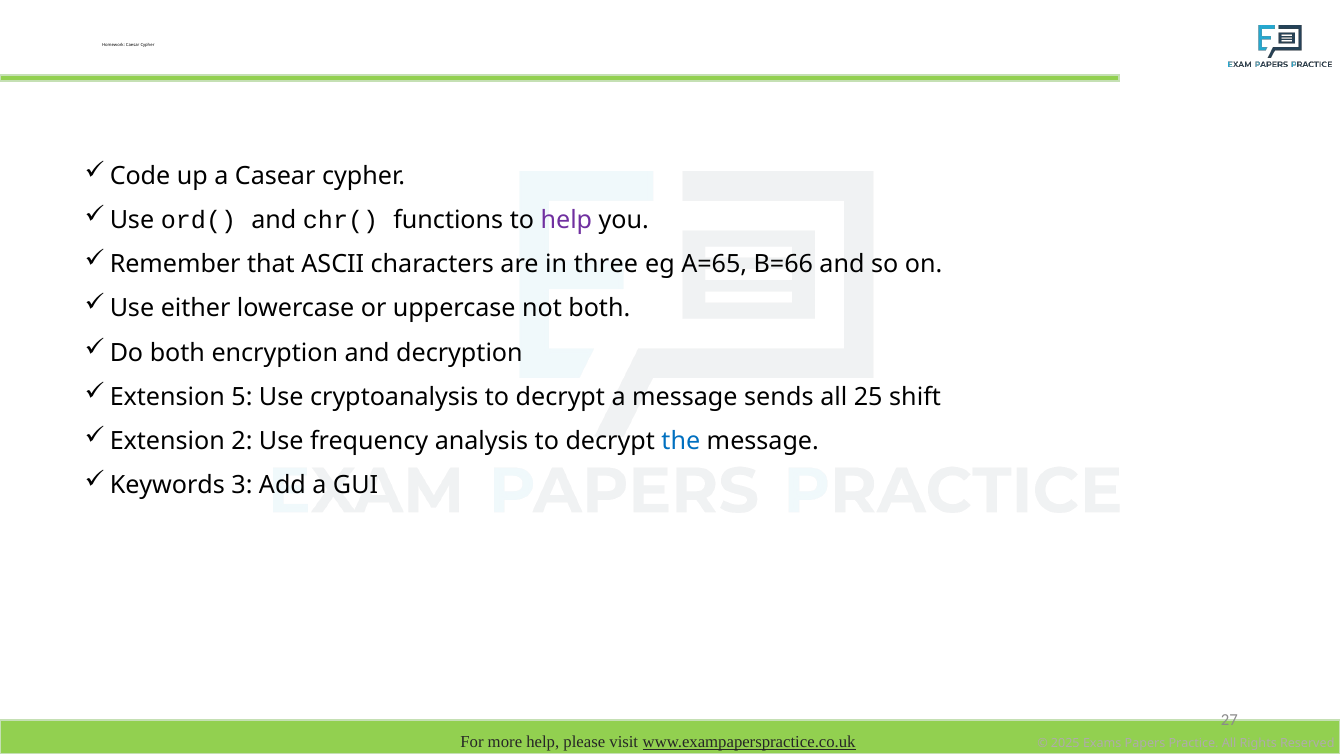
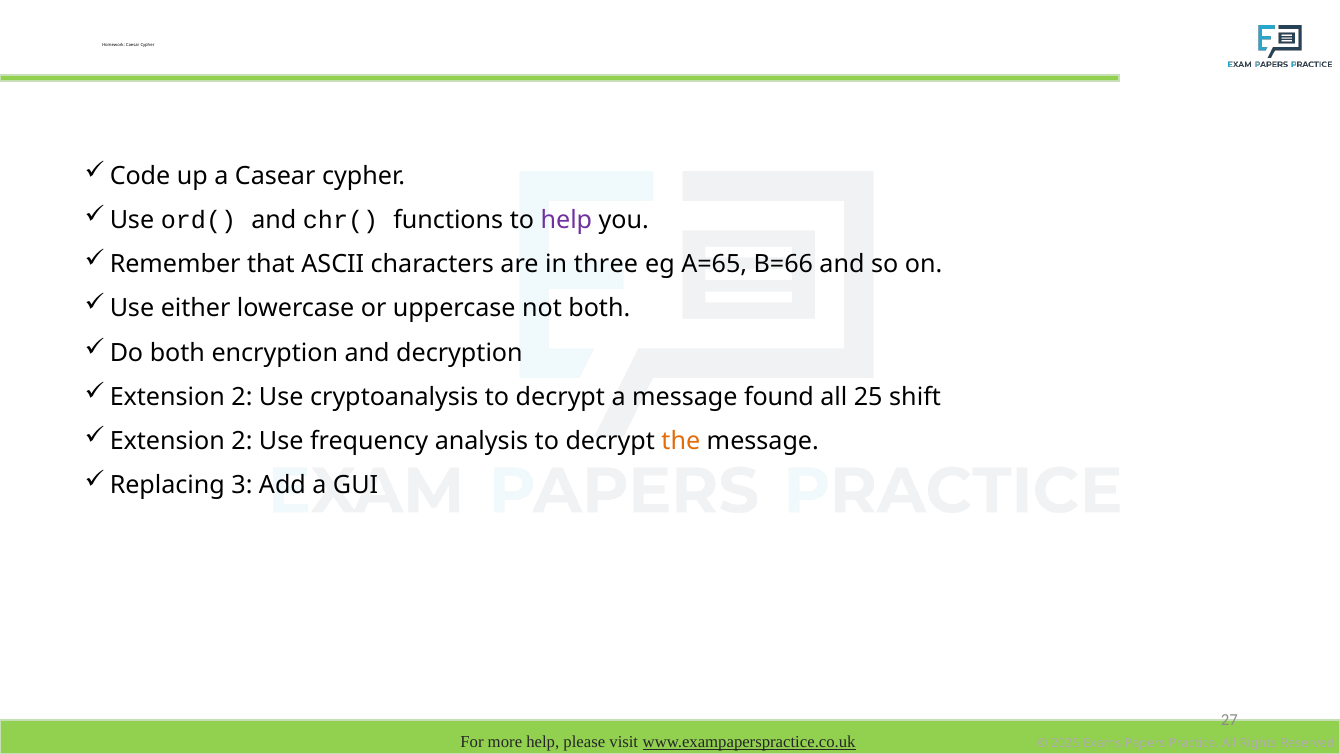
5 at (242, 397): 5 -> 2
sends: sends -> found
the colour: blue -> orange
Keywords: Keywords -> Replacing
